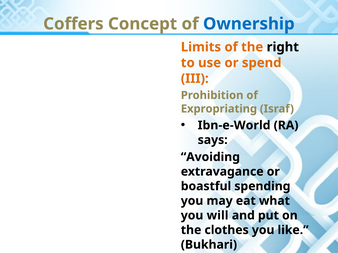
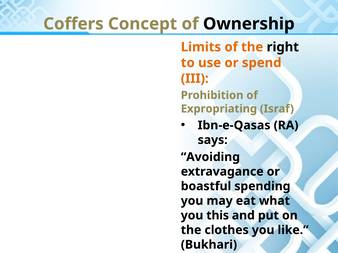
Ownership colour: blue -> black
Ibn-e-World: Ibn-e-World -> Ibn-e-Qasas
will: will -> this
